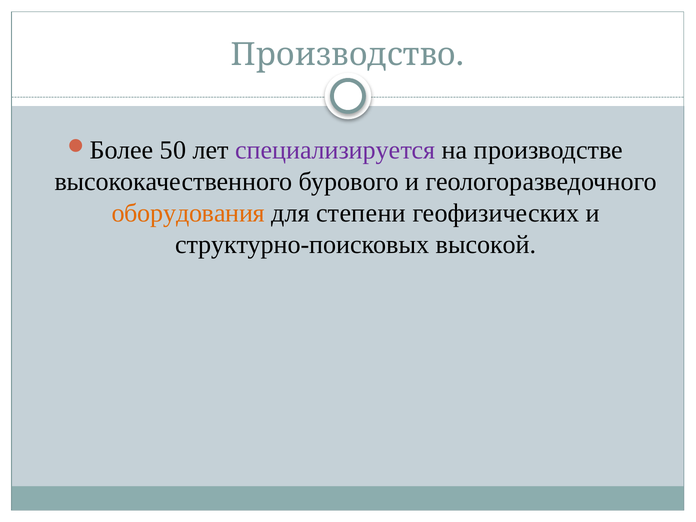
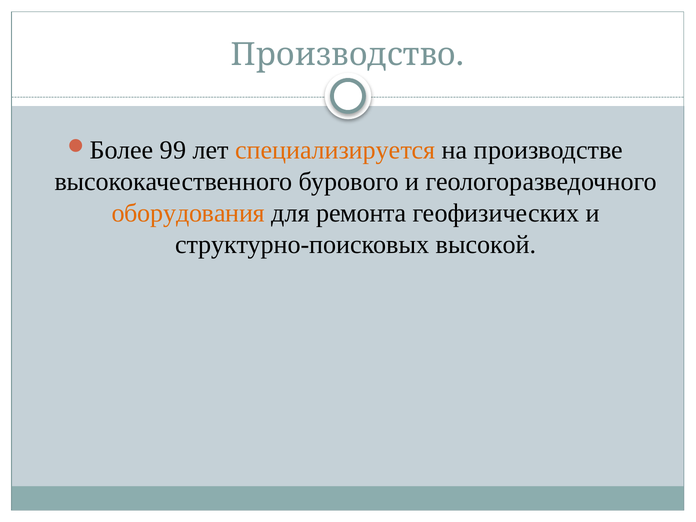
50: 50 -> 99
специализируется colour: purple -> orange
степени: степени -> ремонта
